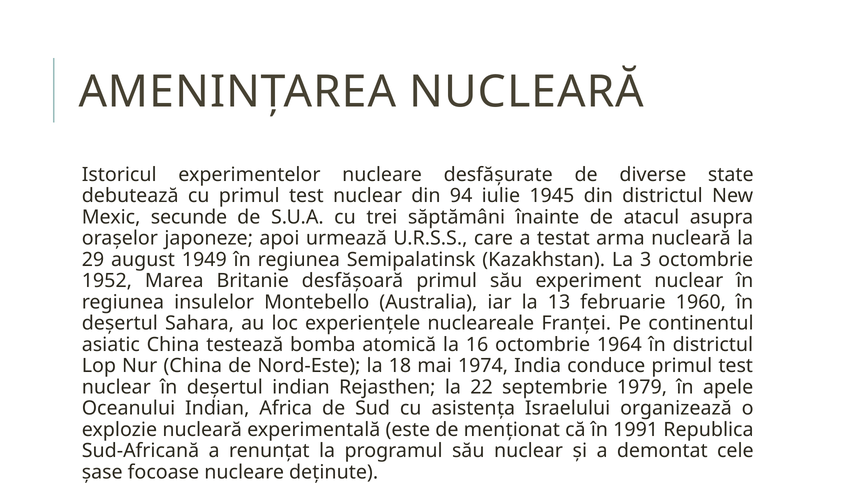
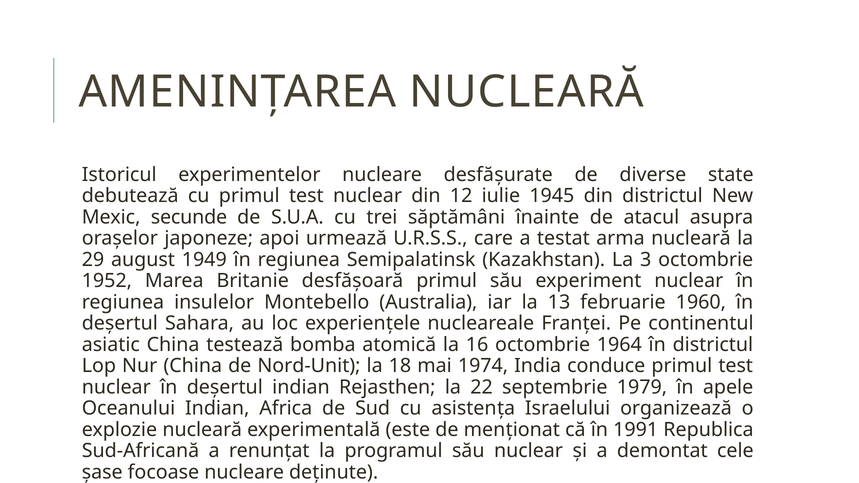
94: 94 -> 12
Nord-Este: Nord-Este -> Nord-Unit
